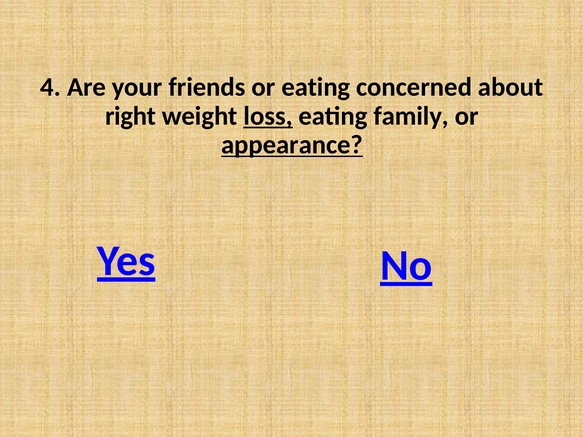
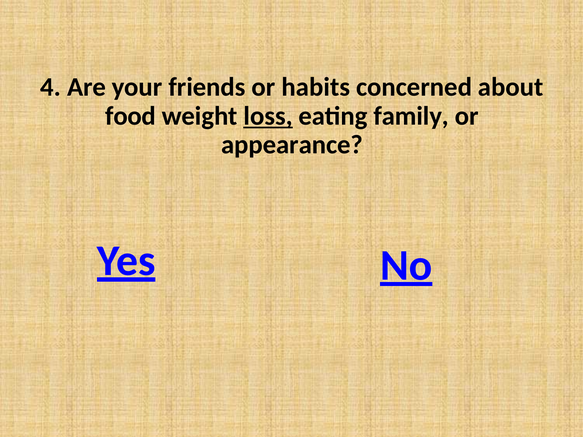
or eating: eating -> habits
right: right -> food
appearance underline: present -> none
